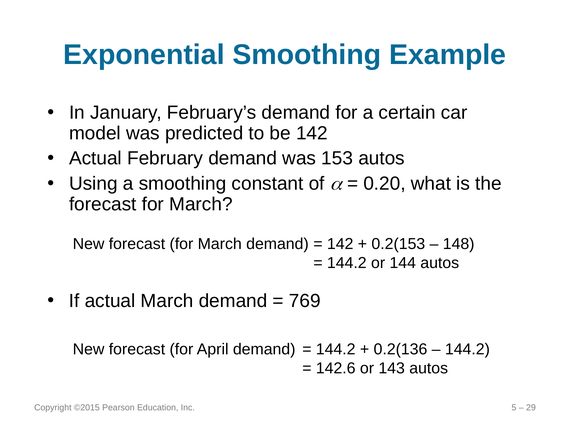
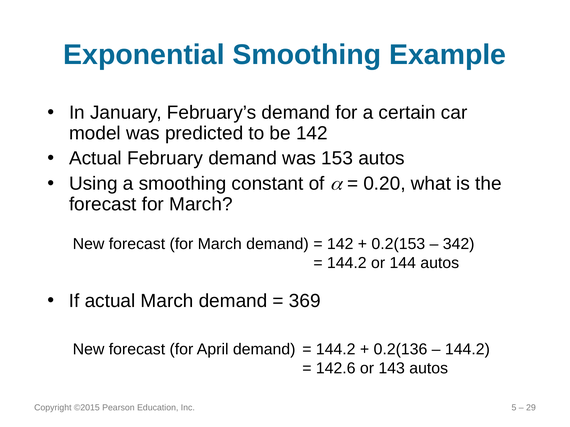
148: 148 -> 342
769: 769 -> 369
